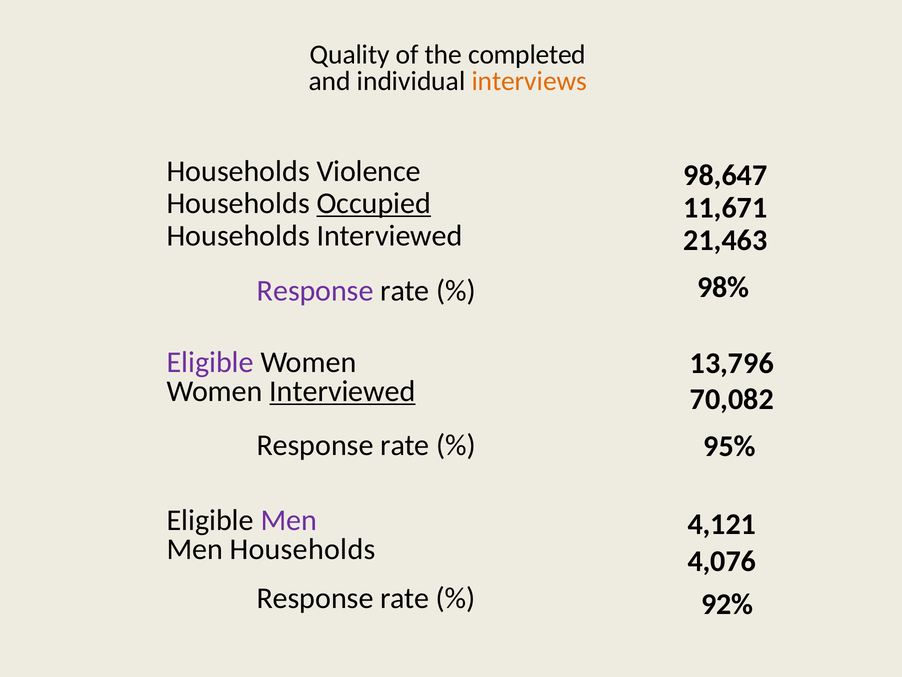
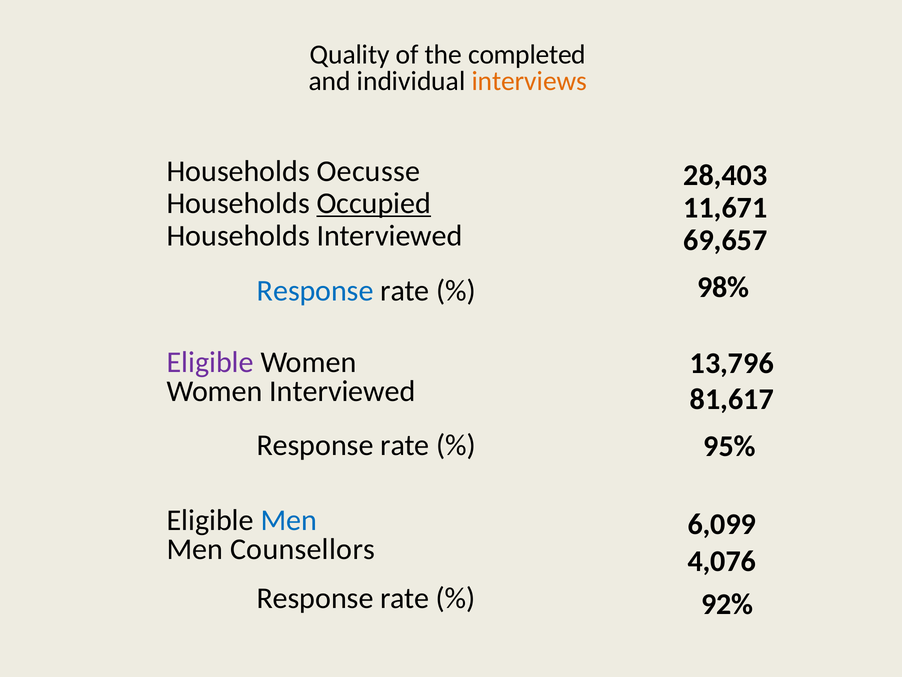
Violence: Violence -> Oecusse
98,647: 98,647 -> 28,403
21,463: 21,463 -> 69,657
Response at (315, 290) colour: purple -> blue
Interviewed at (342, 391) underline: present -> none
70,082: 70,082 -> 81,617
Men at (289, 520) colour: purple -> blue
4,121: 4,121 -> 6,099
Men Households: Households -> Counsellors
